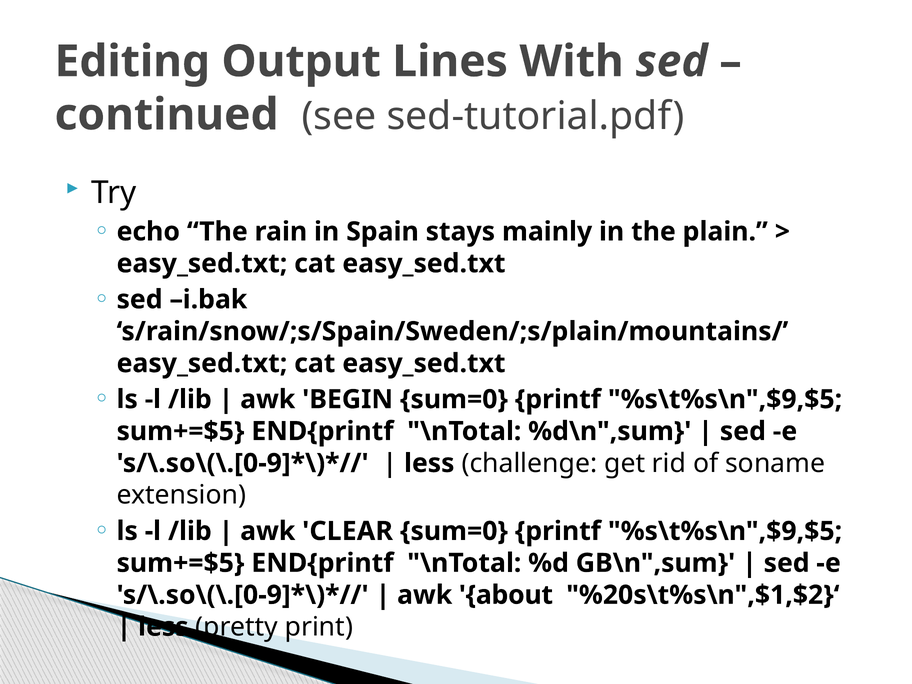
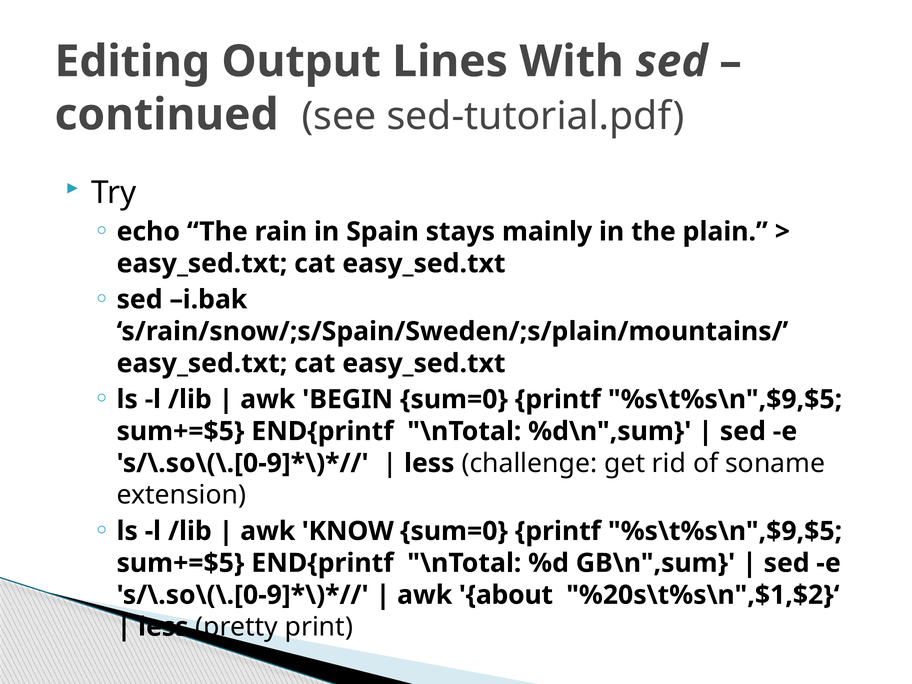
CLEAR: CLEAR -> KNOW
